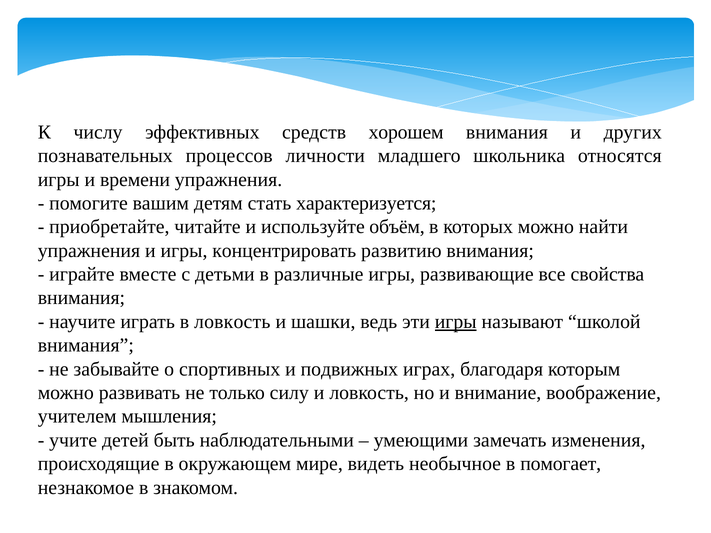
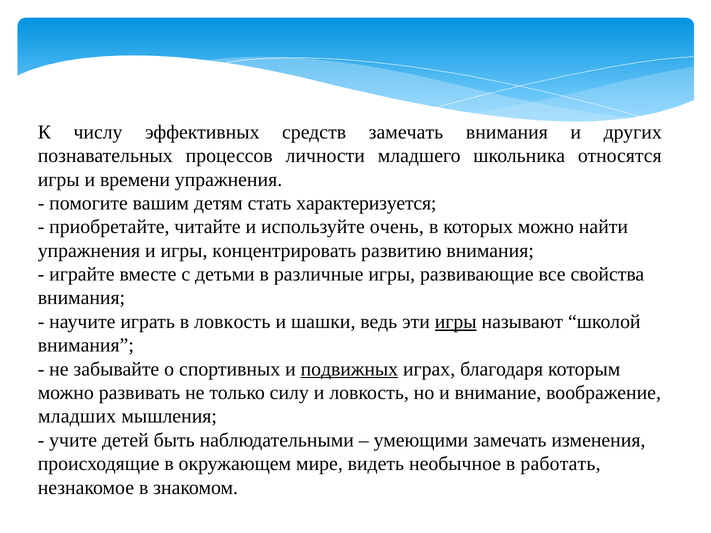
средств хорошем: хорошем -> замечать
объём: объём -> очень
подвижных underline: none -> present
учителем: учителем -> младших
помогает: помогает -> работать
